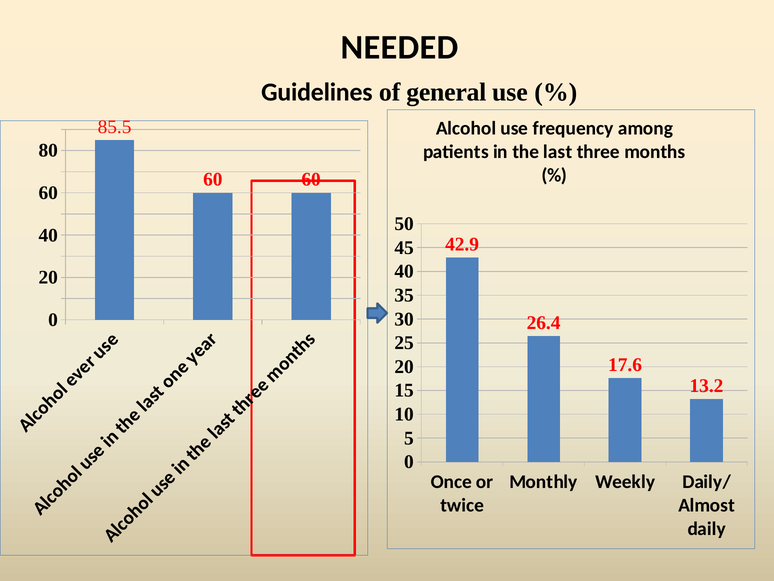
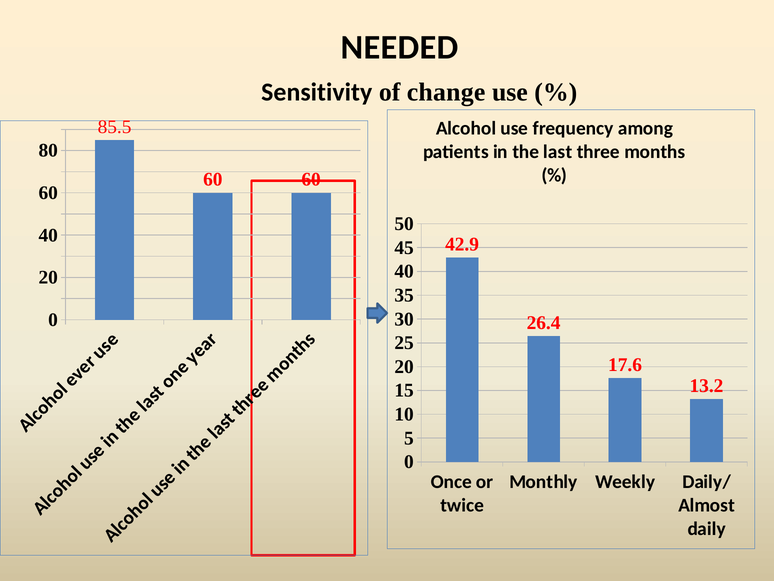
Guidelines: Guidelines -> Sensitivity
general: general -> change
